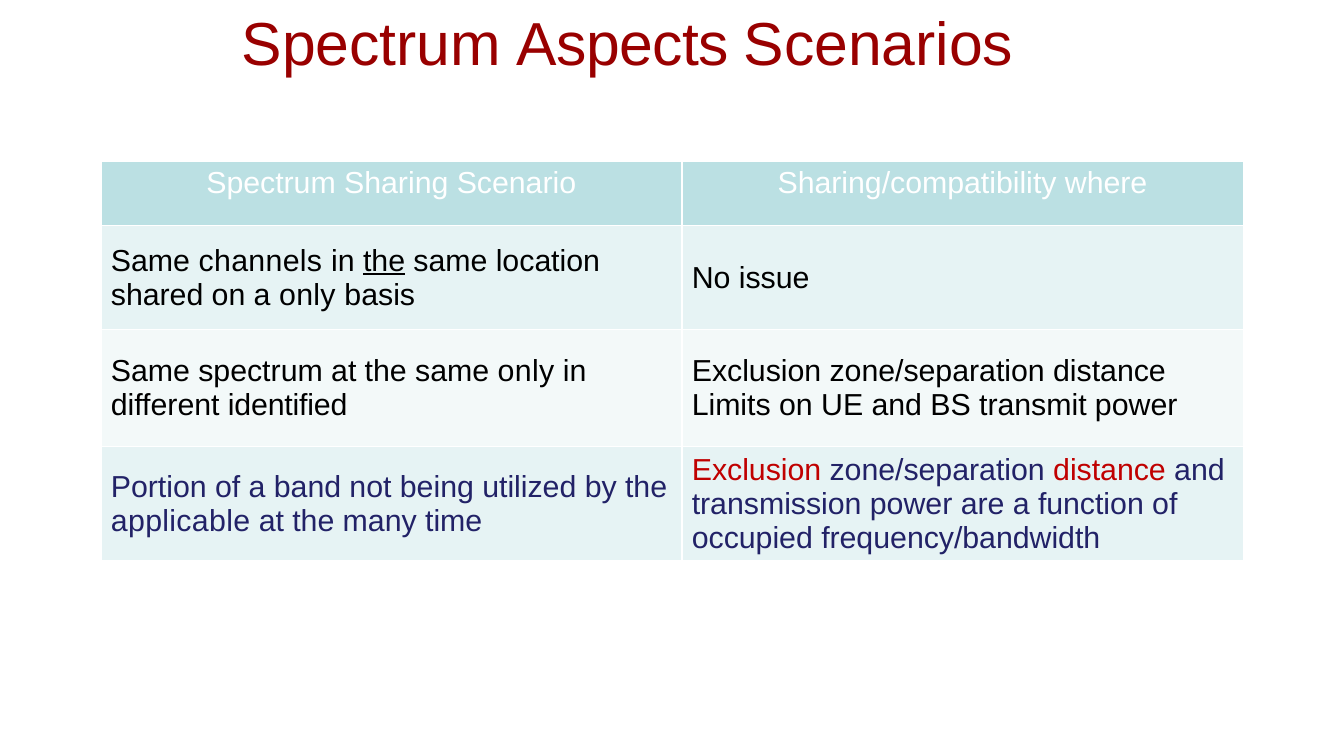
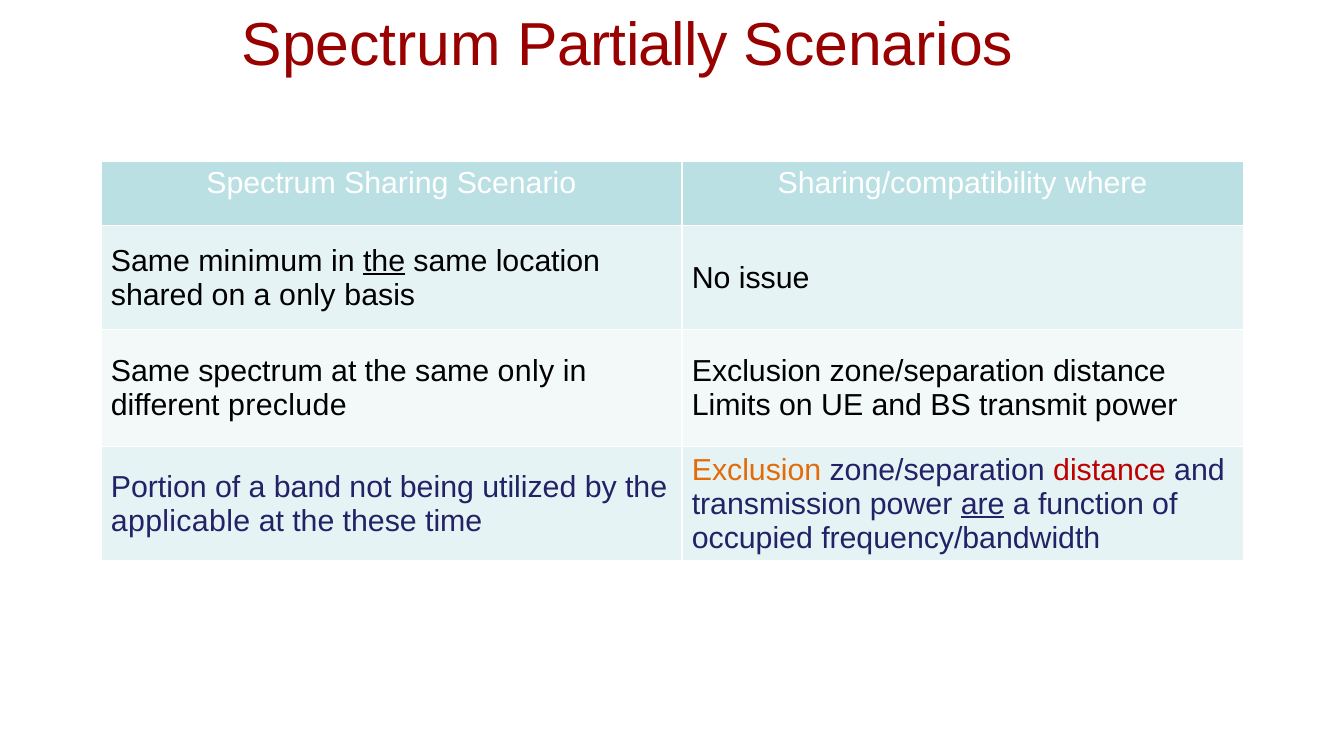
Aspects: Aspects -> Partially
channels: channels -> minimum
identified: identified -> preclude
Exclusion at (757, 470) colour: red -> orange
are underline: none -> present
many: many -> these
